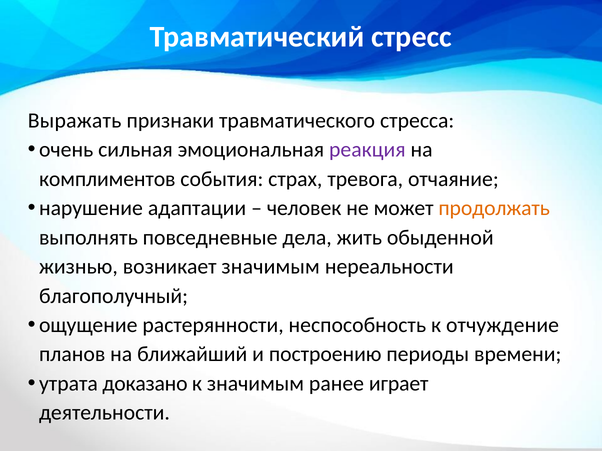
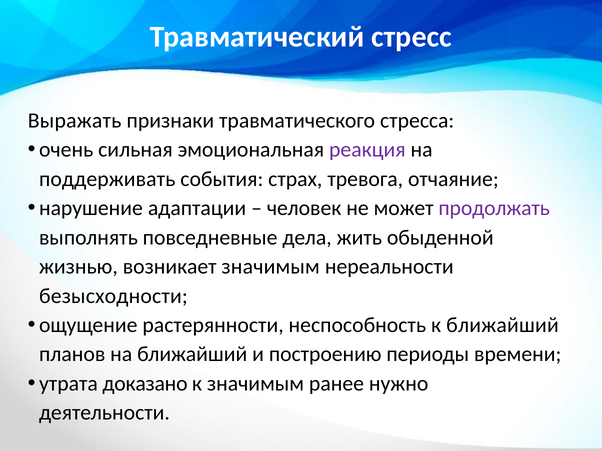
комплиментов: комплиментов -> поддерживать
продолжать colour: orange -> purple
благополучный: благополучный -> безысходности
к отчуждение: отчуждение -> ближайший
играет: играет -> нужно
